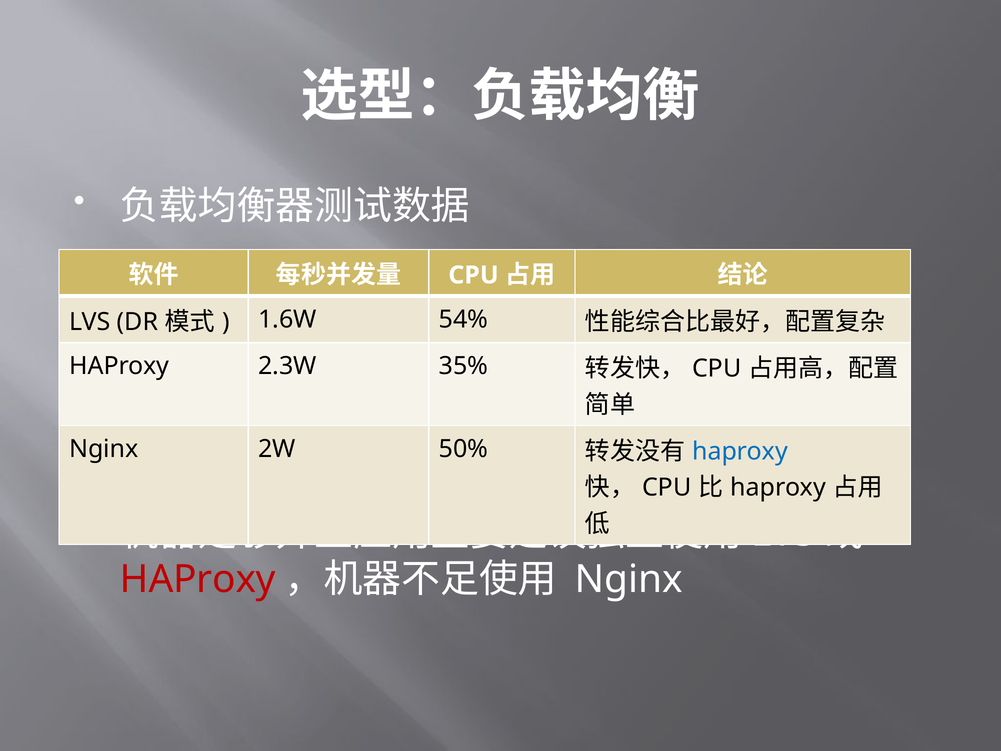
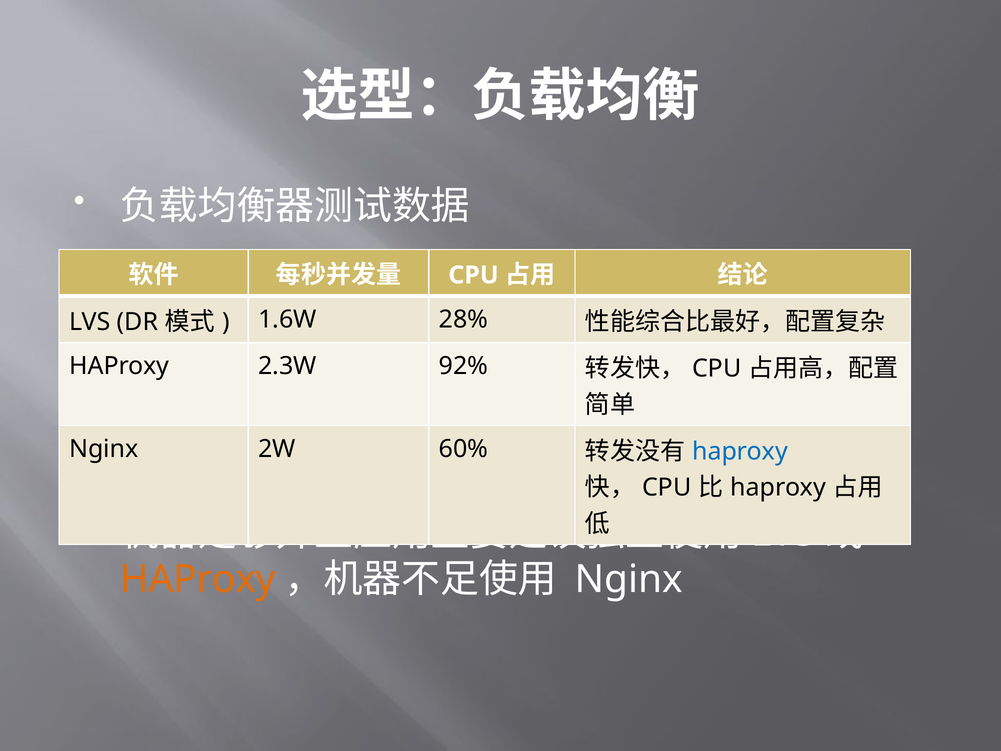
54%: 54% -> 28%
35%: 35% -> 92%
50%: 50% -> 60%
HAProxy at (198, 579) colour: red -> orange
